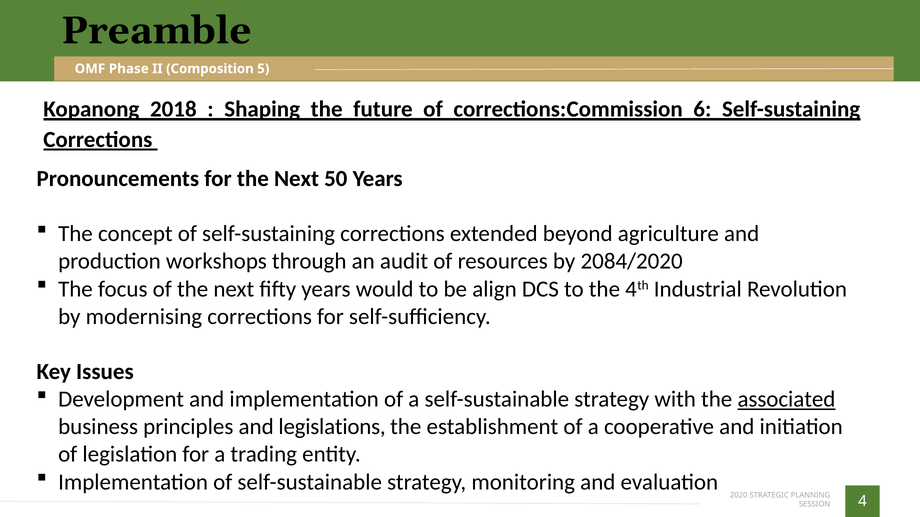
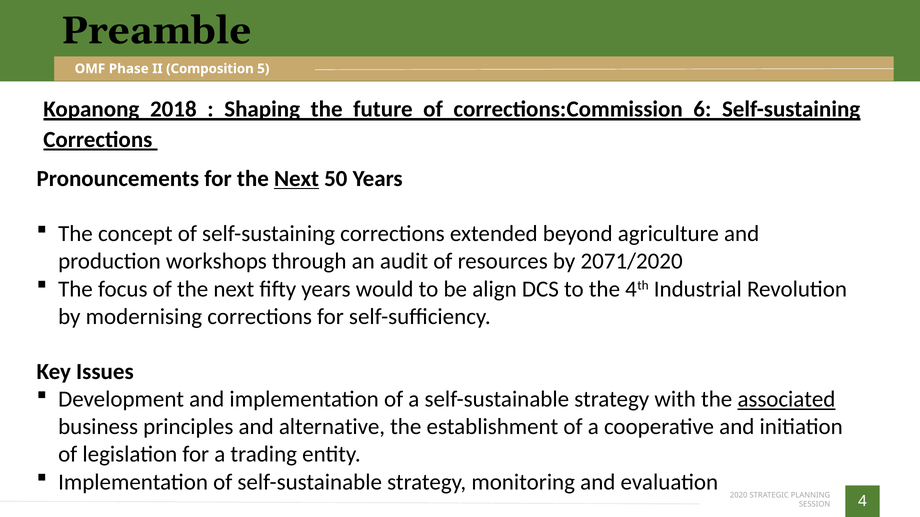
Next at (297, 179) underline: none -> present
2084/2020: 2084/2020 -> 2071/2020
legislations: legislations -> alternative
